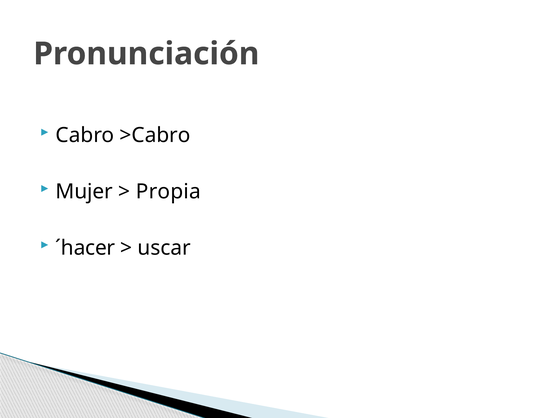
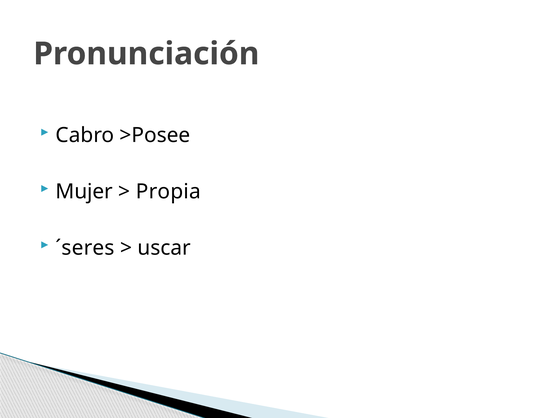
>Cabro: >Cabro -> >Posee
´hacer: ´hacer -> ´seres
